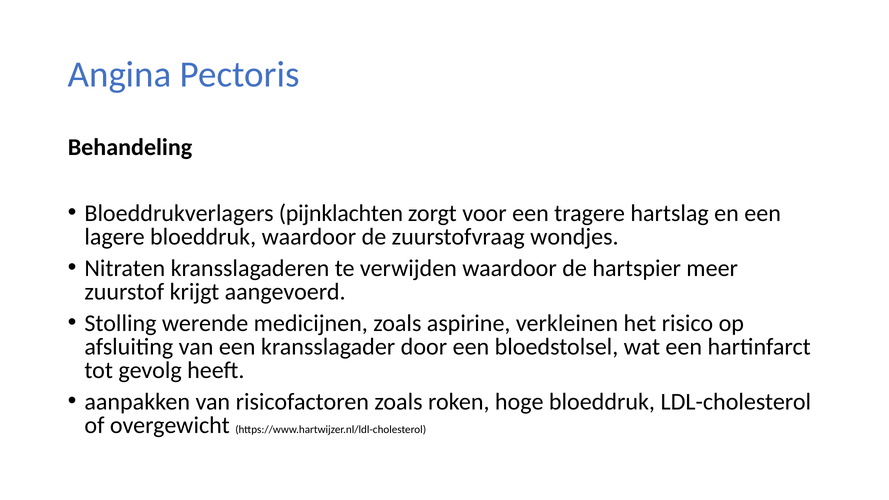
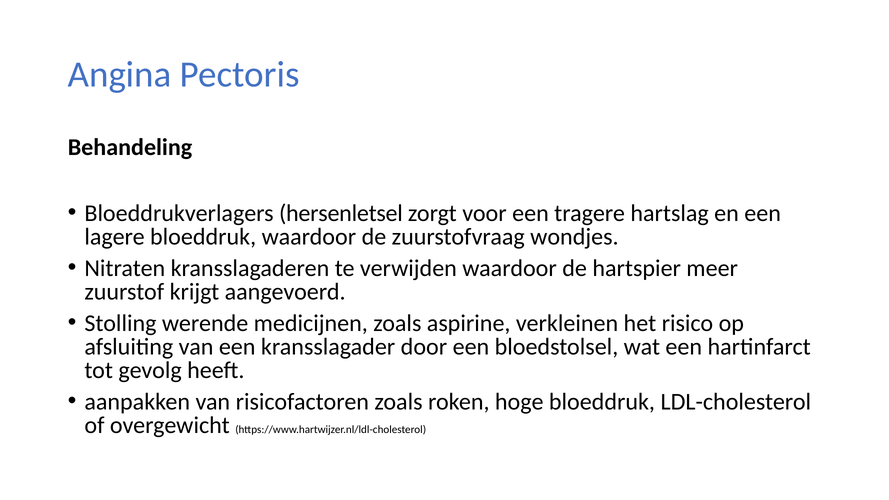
pijnklachten: pijnklachten -> hersenletsel
